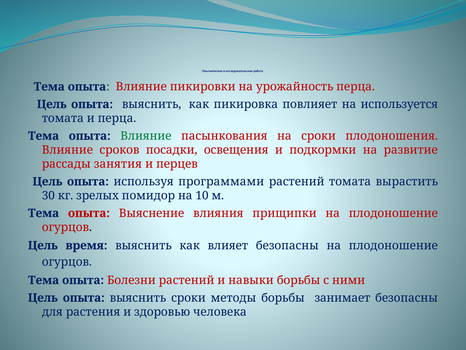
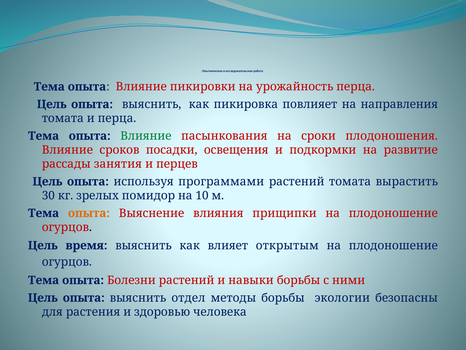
используется: используется -> направления
опыта at (89, 213) colour: red -> orange
влияет безопасны: безопасны -> открытым
выяснить сроки: сроки -> отдел
занимает: занимает -> экологии
